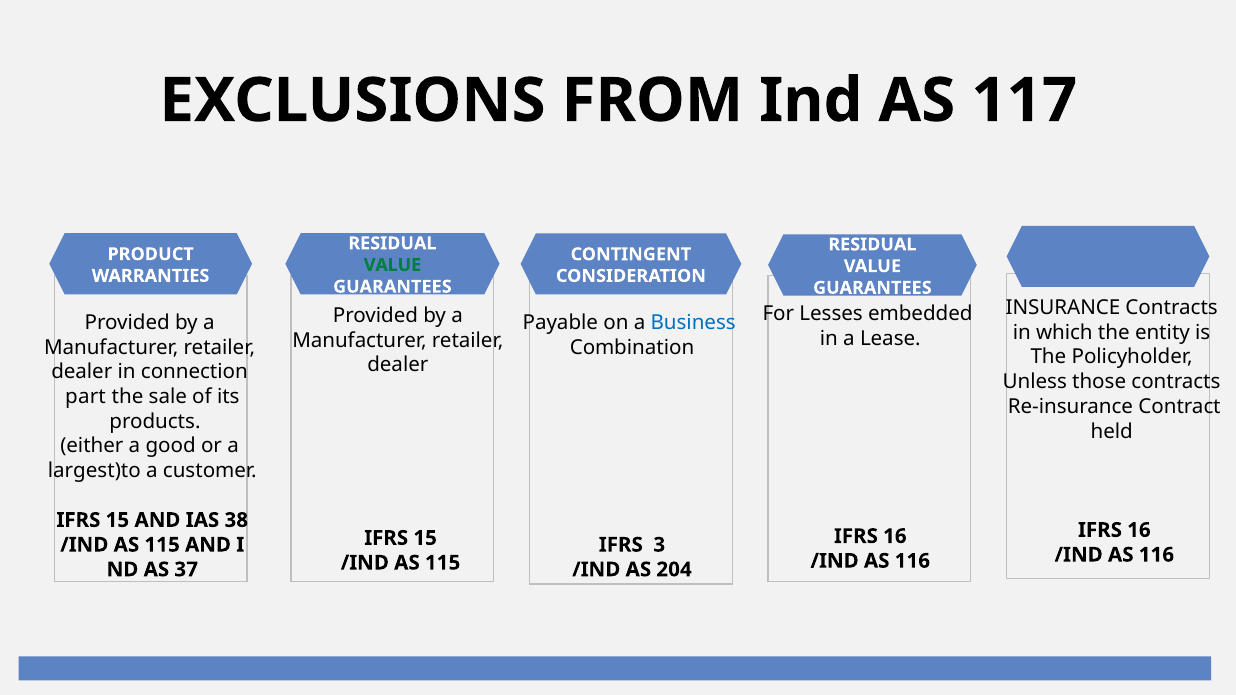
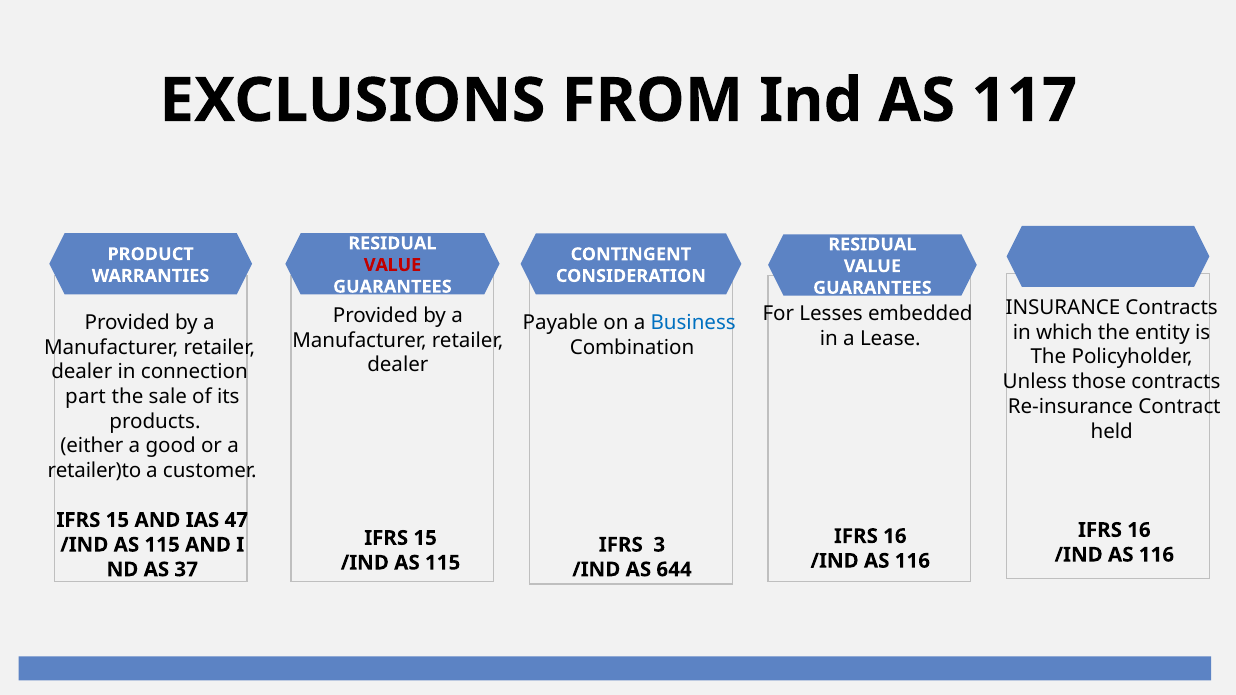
VALUE at (393, 265) colour: green -> red
largest)to: largest)to -> retailer)to
38: 38 -> 47
204: 204 -> 644
